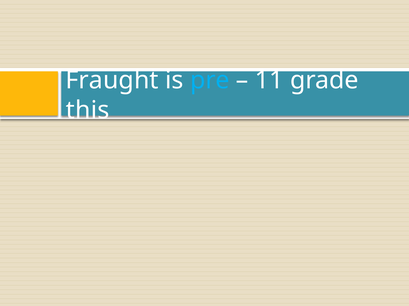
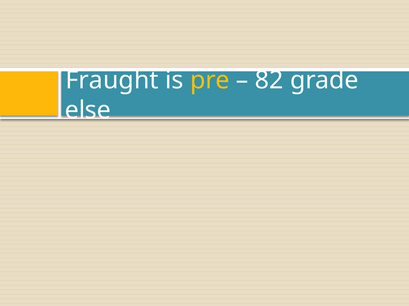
pre colour: light blue -> yellow
11: 11 -> 82
this: this -> else
